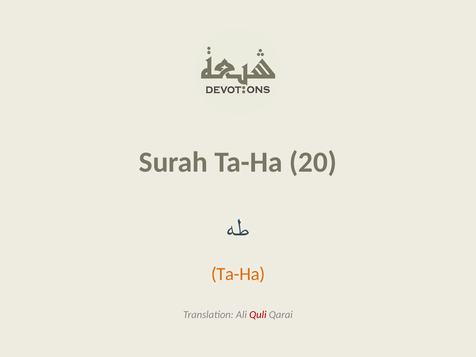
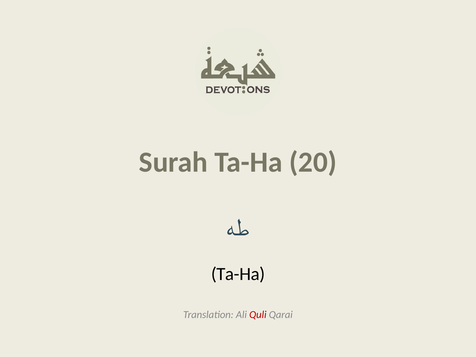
Ta-Ha at (238, 274) colour: orange -> black
